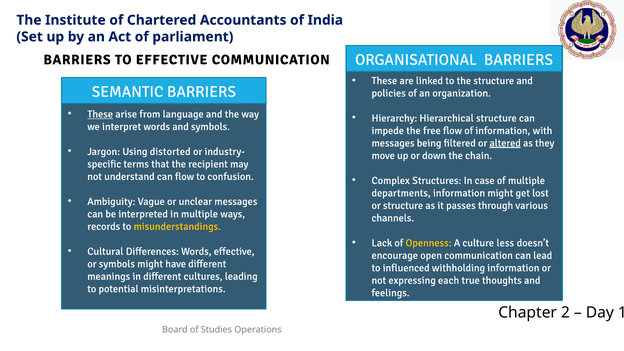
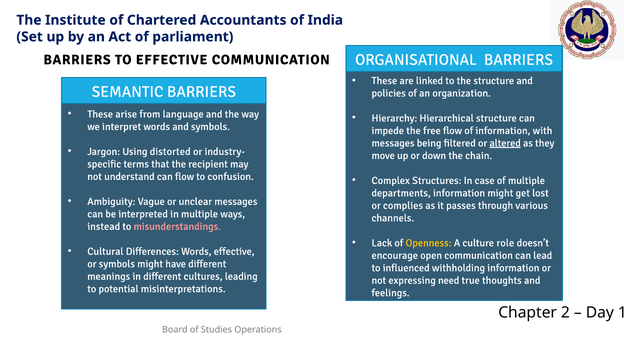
These at (100, 114) underline: present -> none
or structure: structure -> complies
records: records -> instead
misunderstandings colour: yellow -> pink
less: less -> role
each: each -> need
